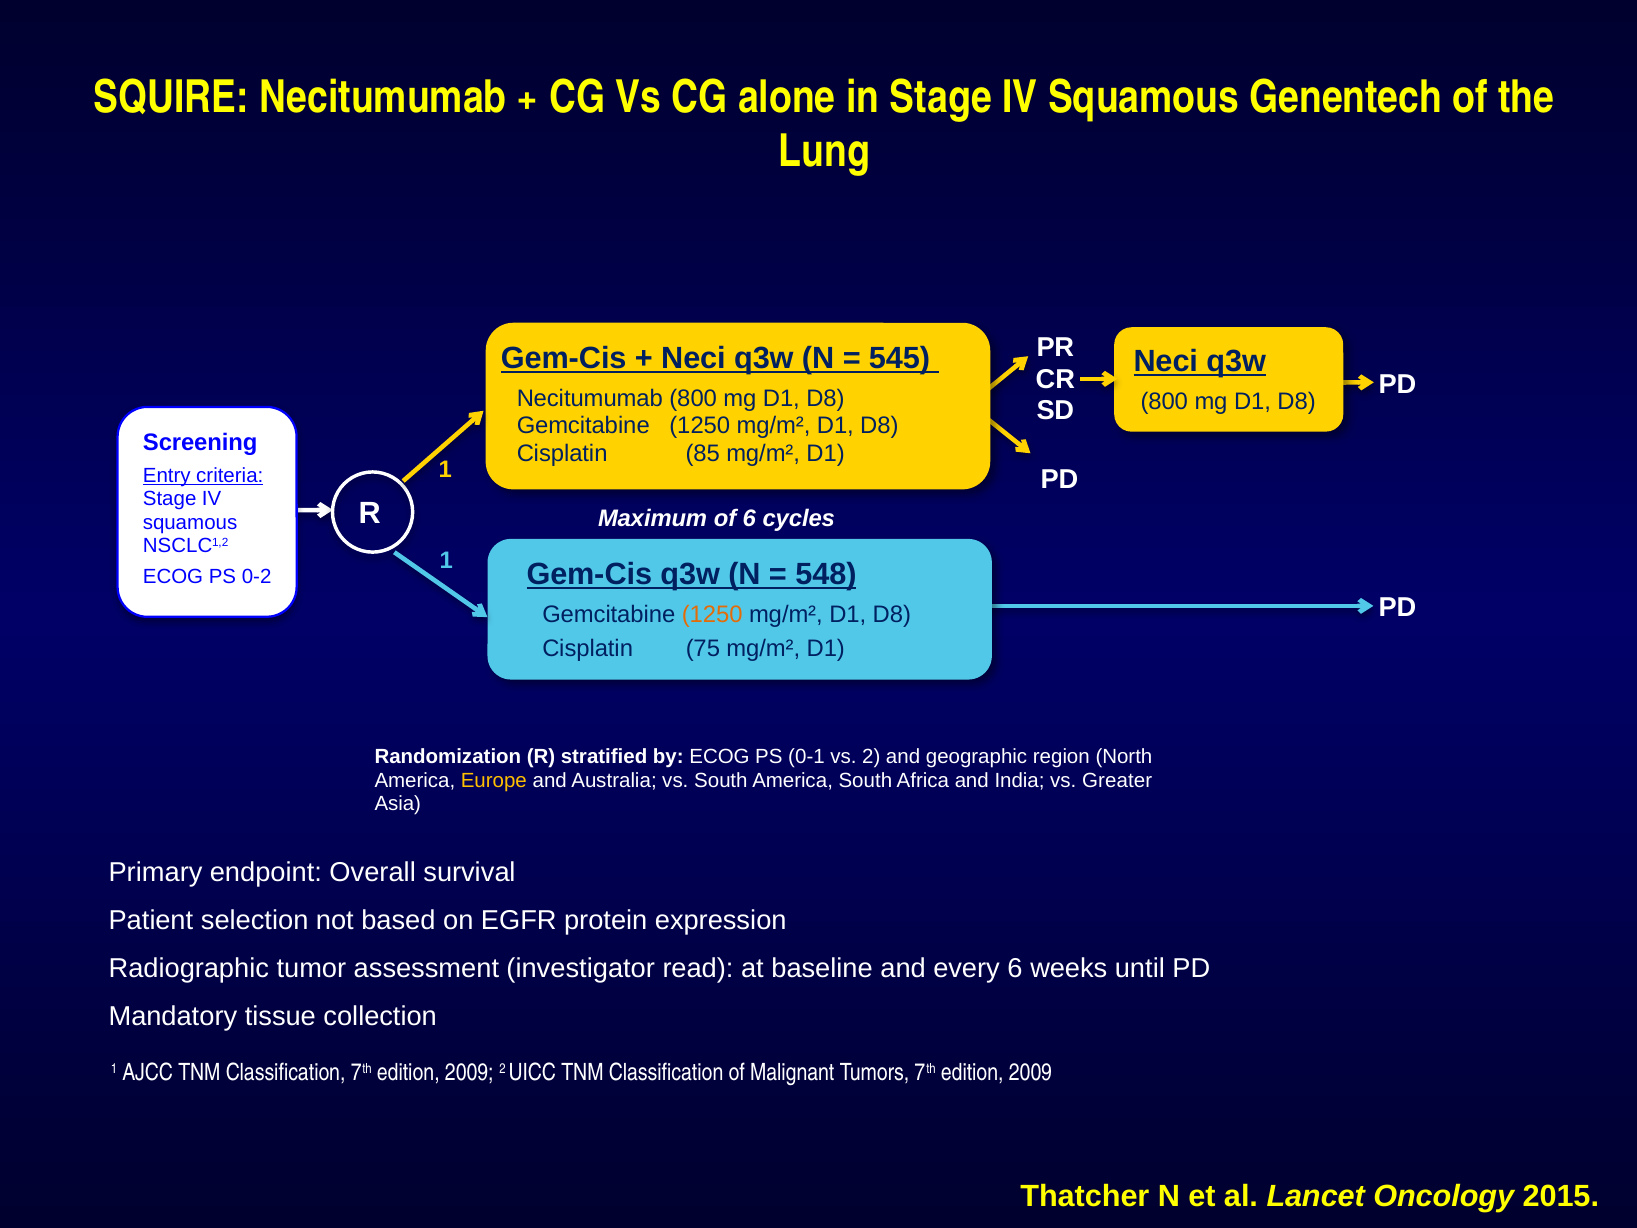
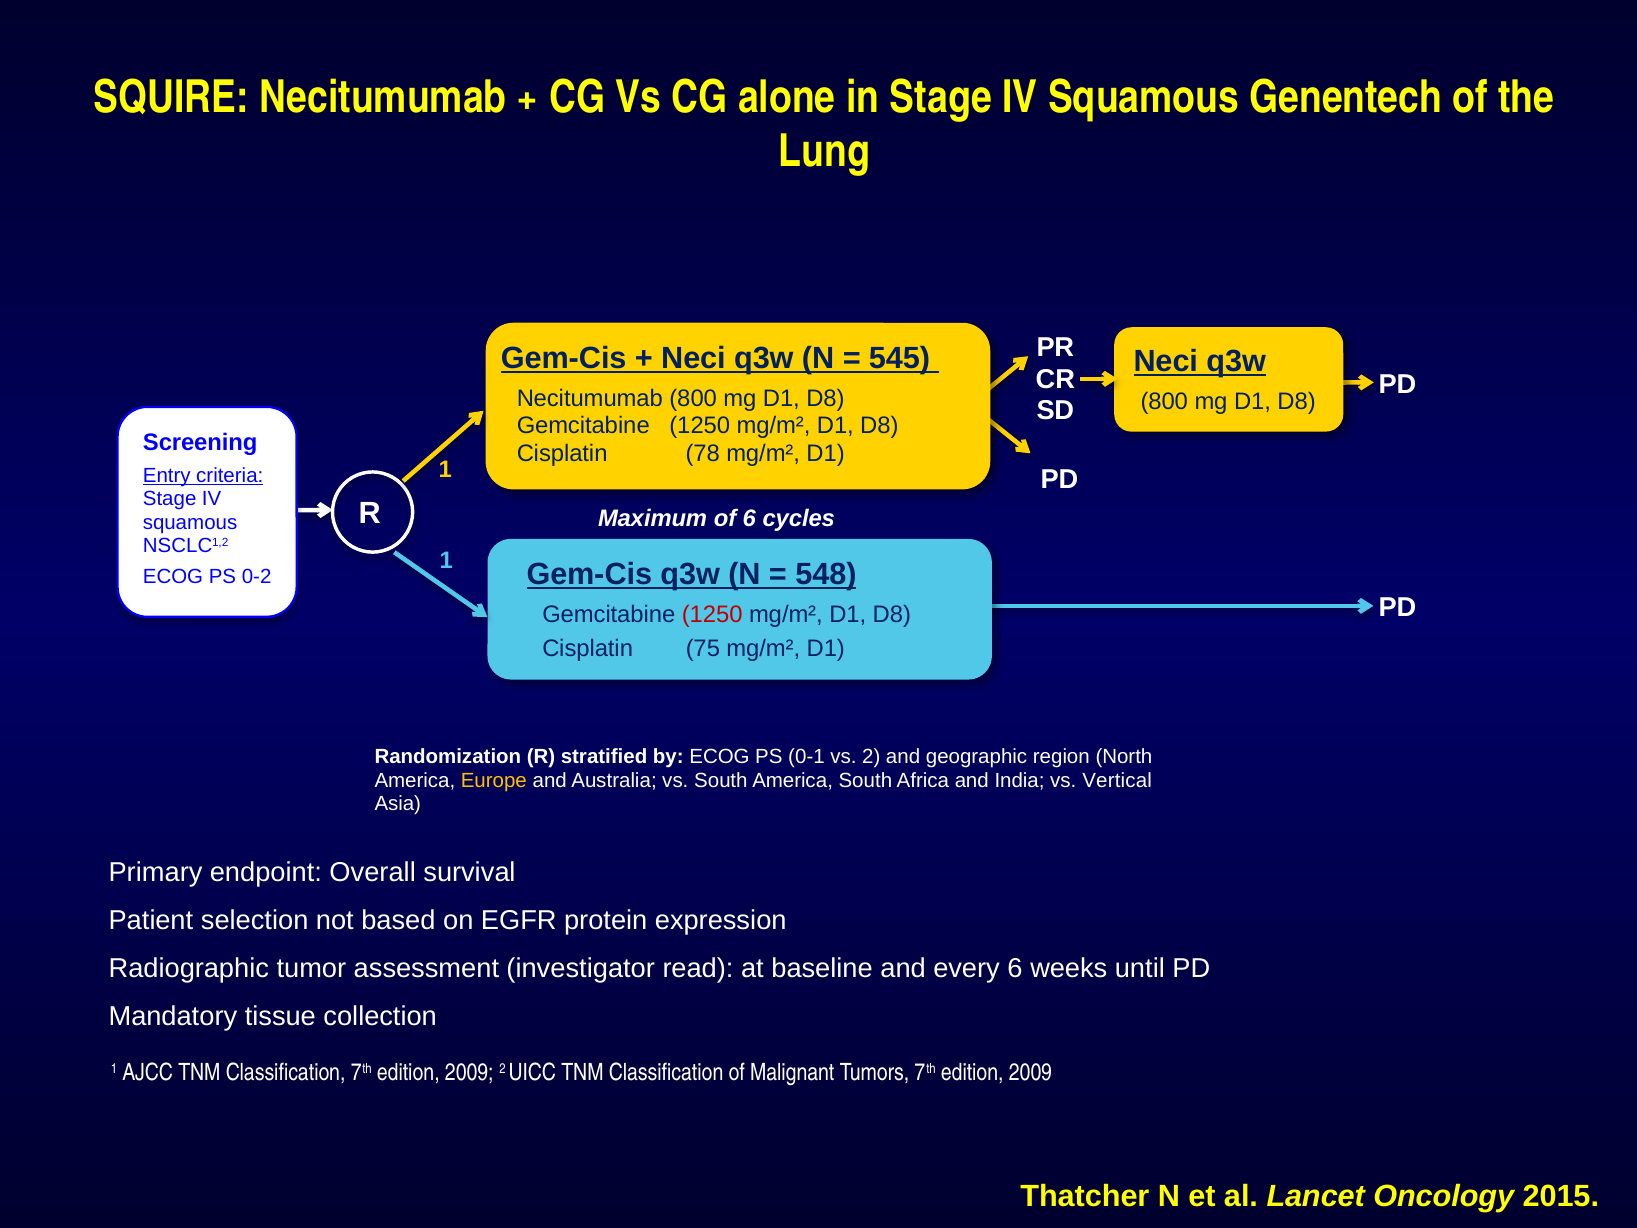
85: 85 -> 78
1250 at (712, 615) colour: orange -> red
Greater: Greater -> Vertical
